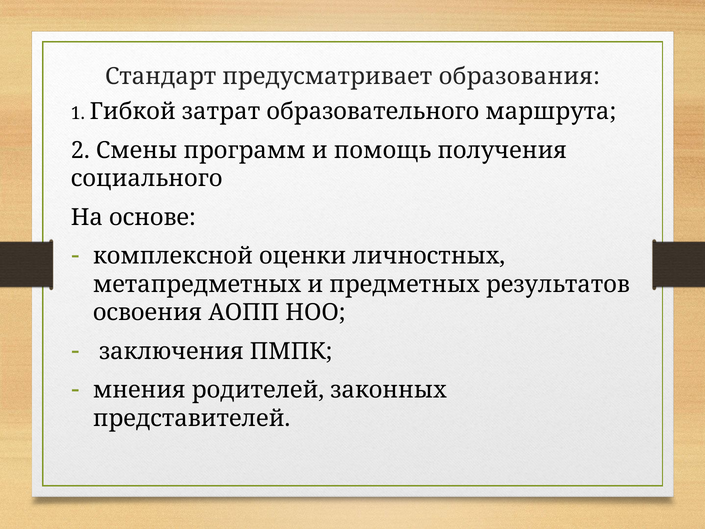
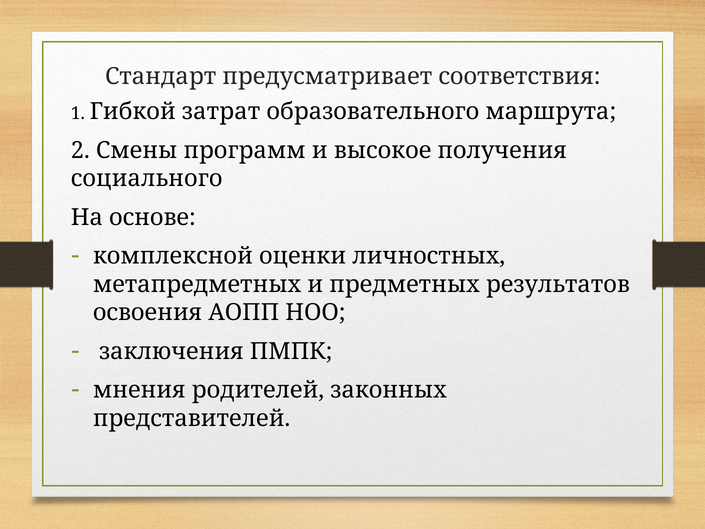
образования: образования -> соответствия
помощь: помощь -> высокое
